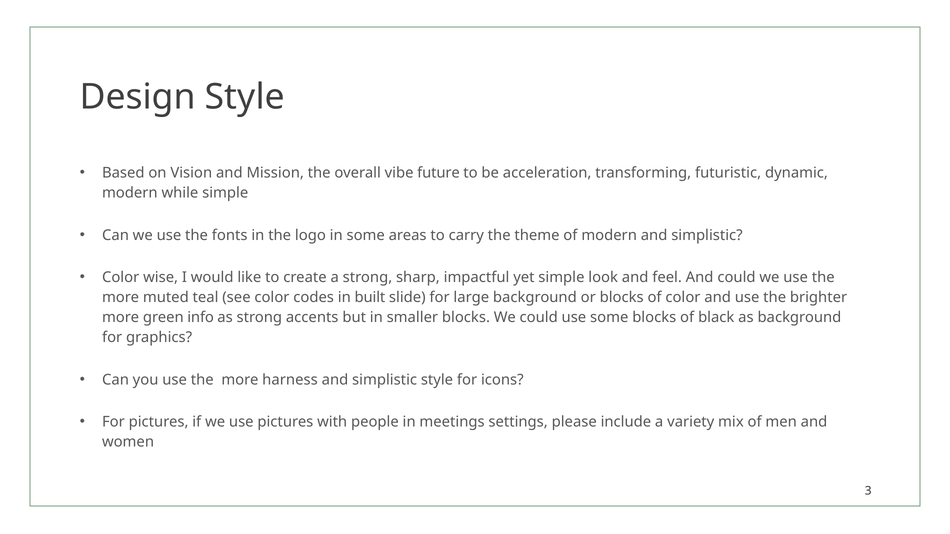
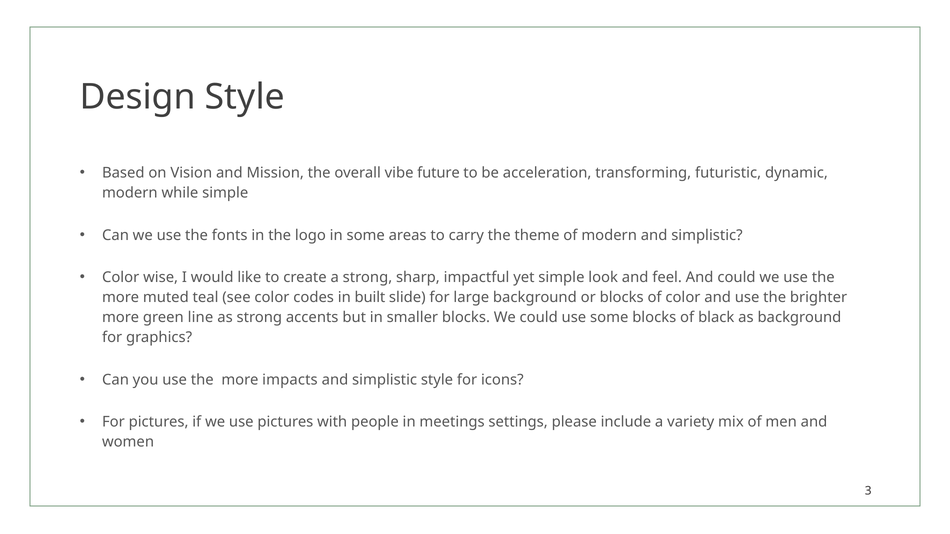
info: info -> line
harness: harness -> impacts
